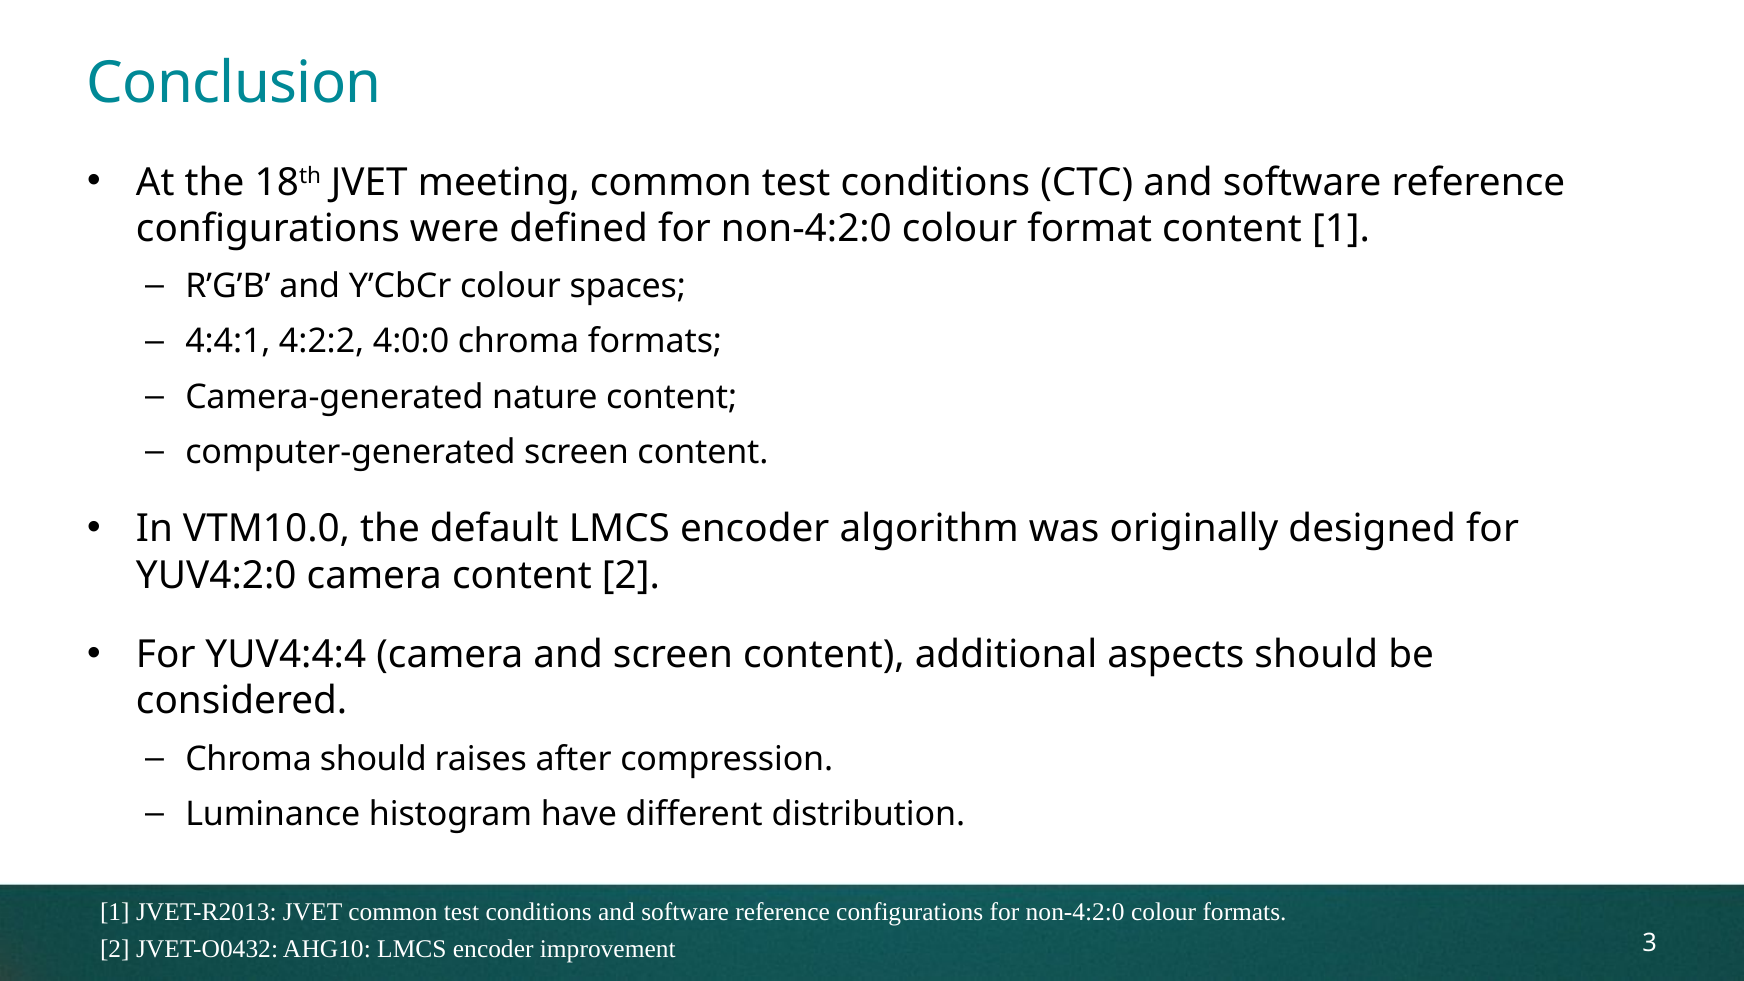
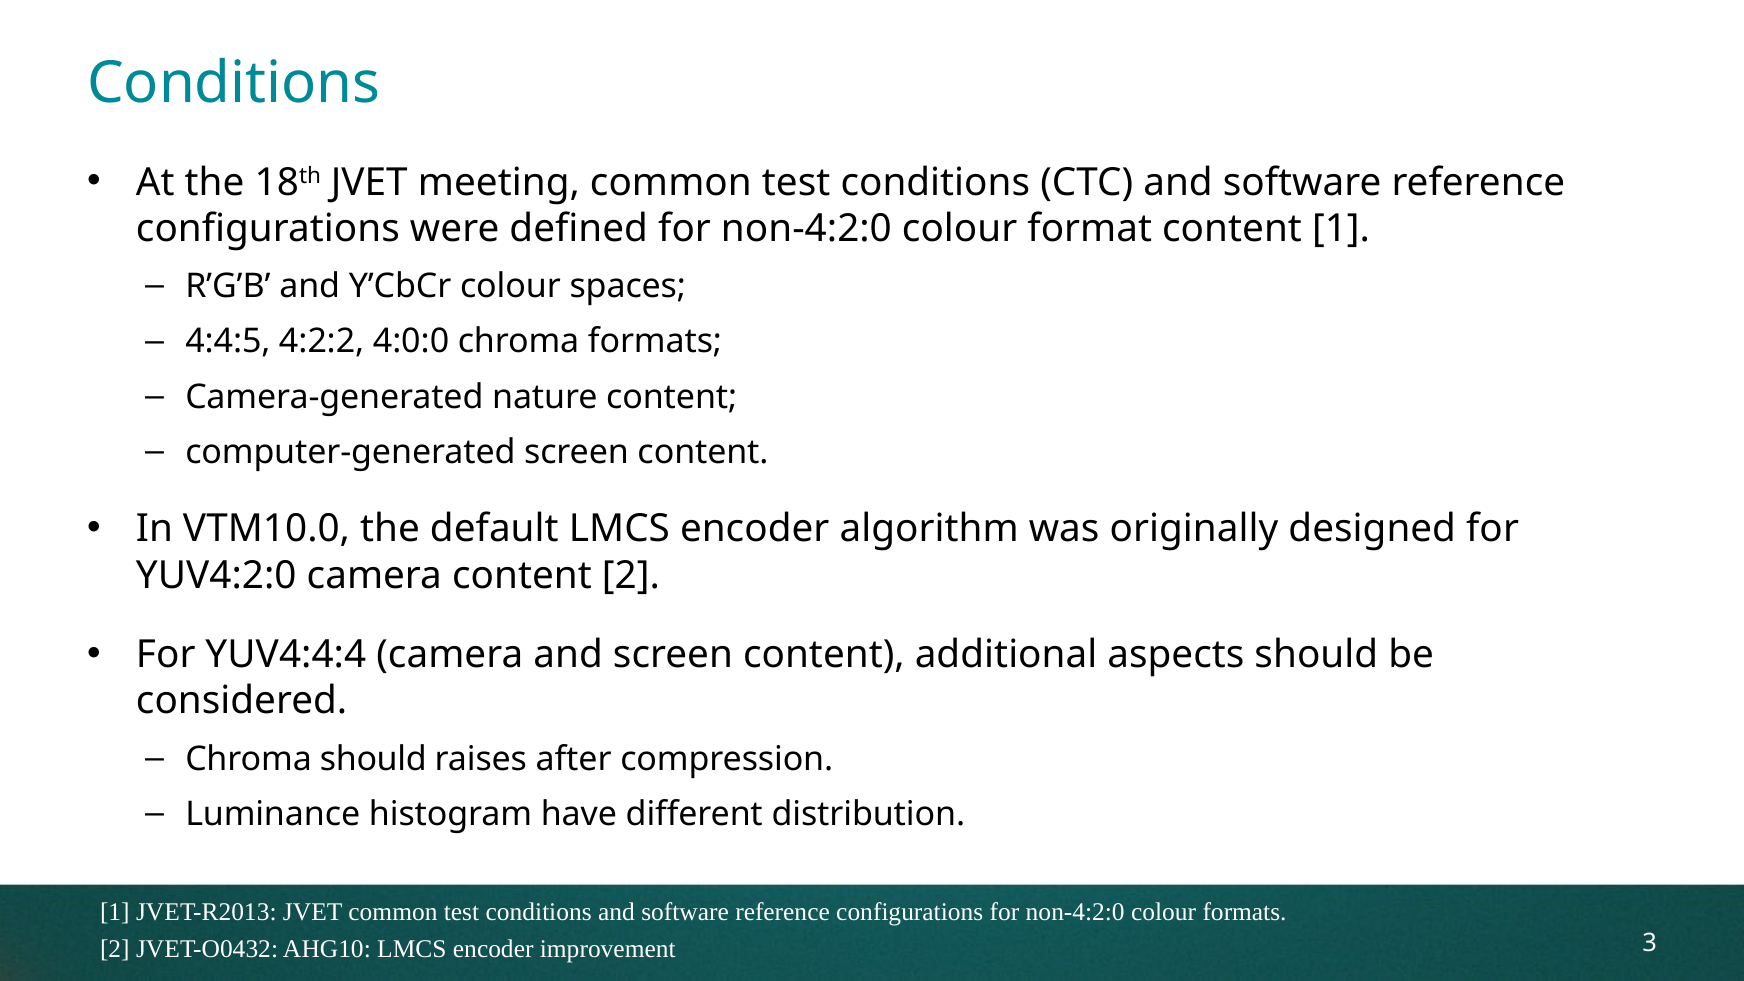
Conclusion at (234, 83): Conclusion -> Conditions
4:4:1: 4:4:1 -> 4:4:5
